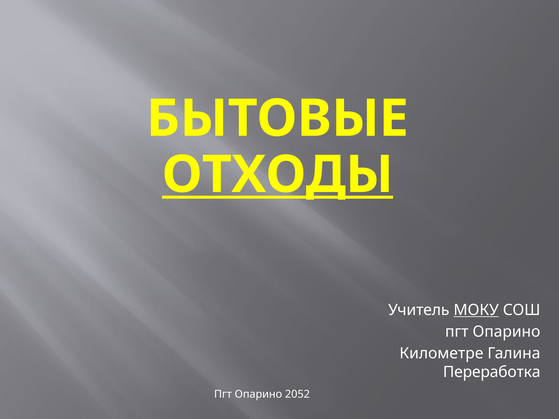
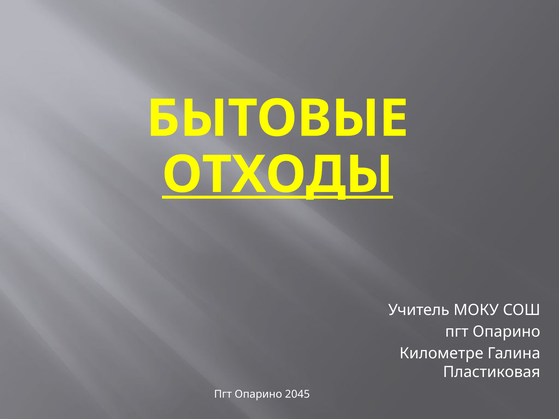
МОКУ underline: present -> none
Переработка: Переработка -> Пластиковая
2052: 2052 -> 2045
